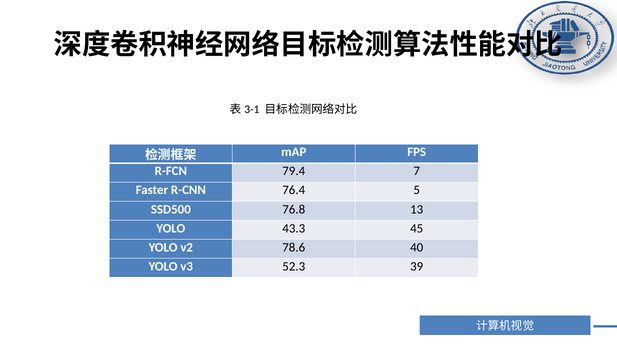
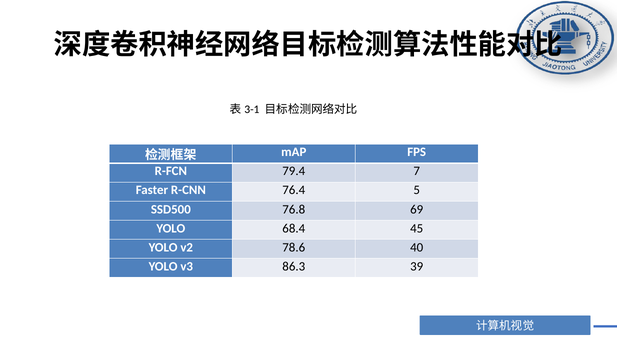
13: 13 -> 69
43.3: 43.3 -> 68.4
52.3: 52.3 -> 86.3
